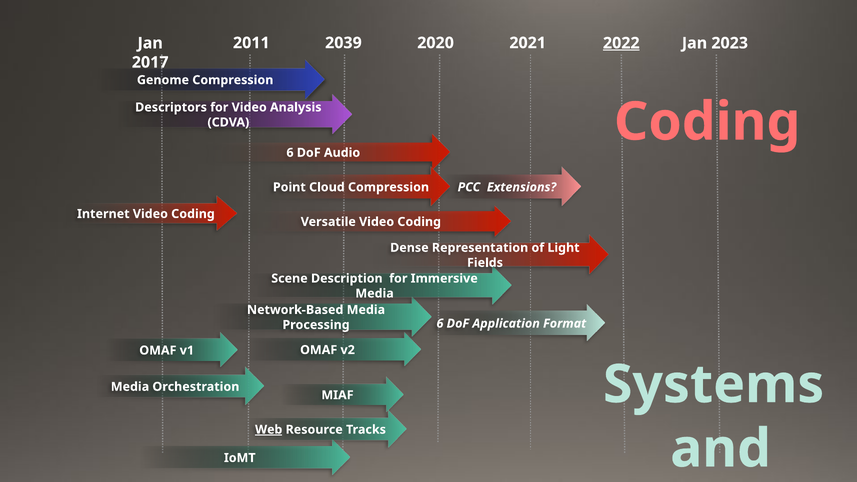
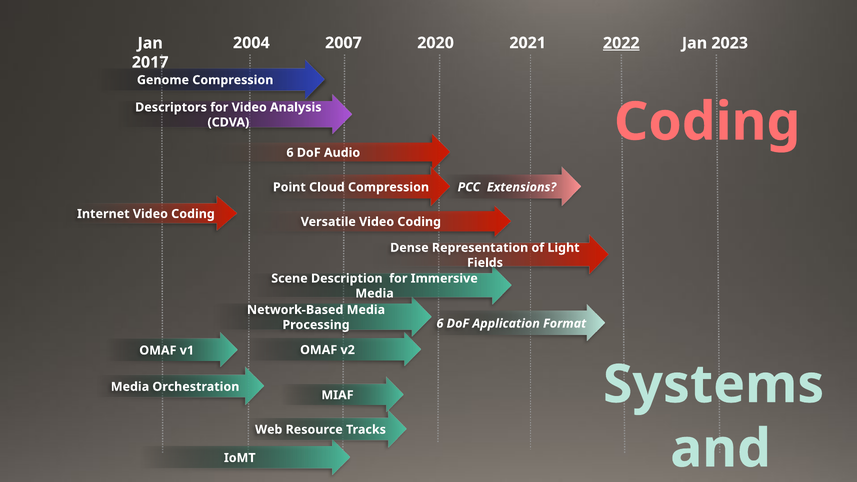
2011: 2011 -> 2004
2039: 2039 -> 2007
Web underline: present -> none
